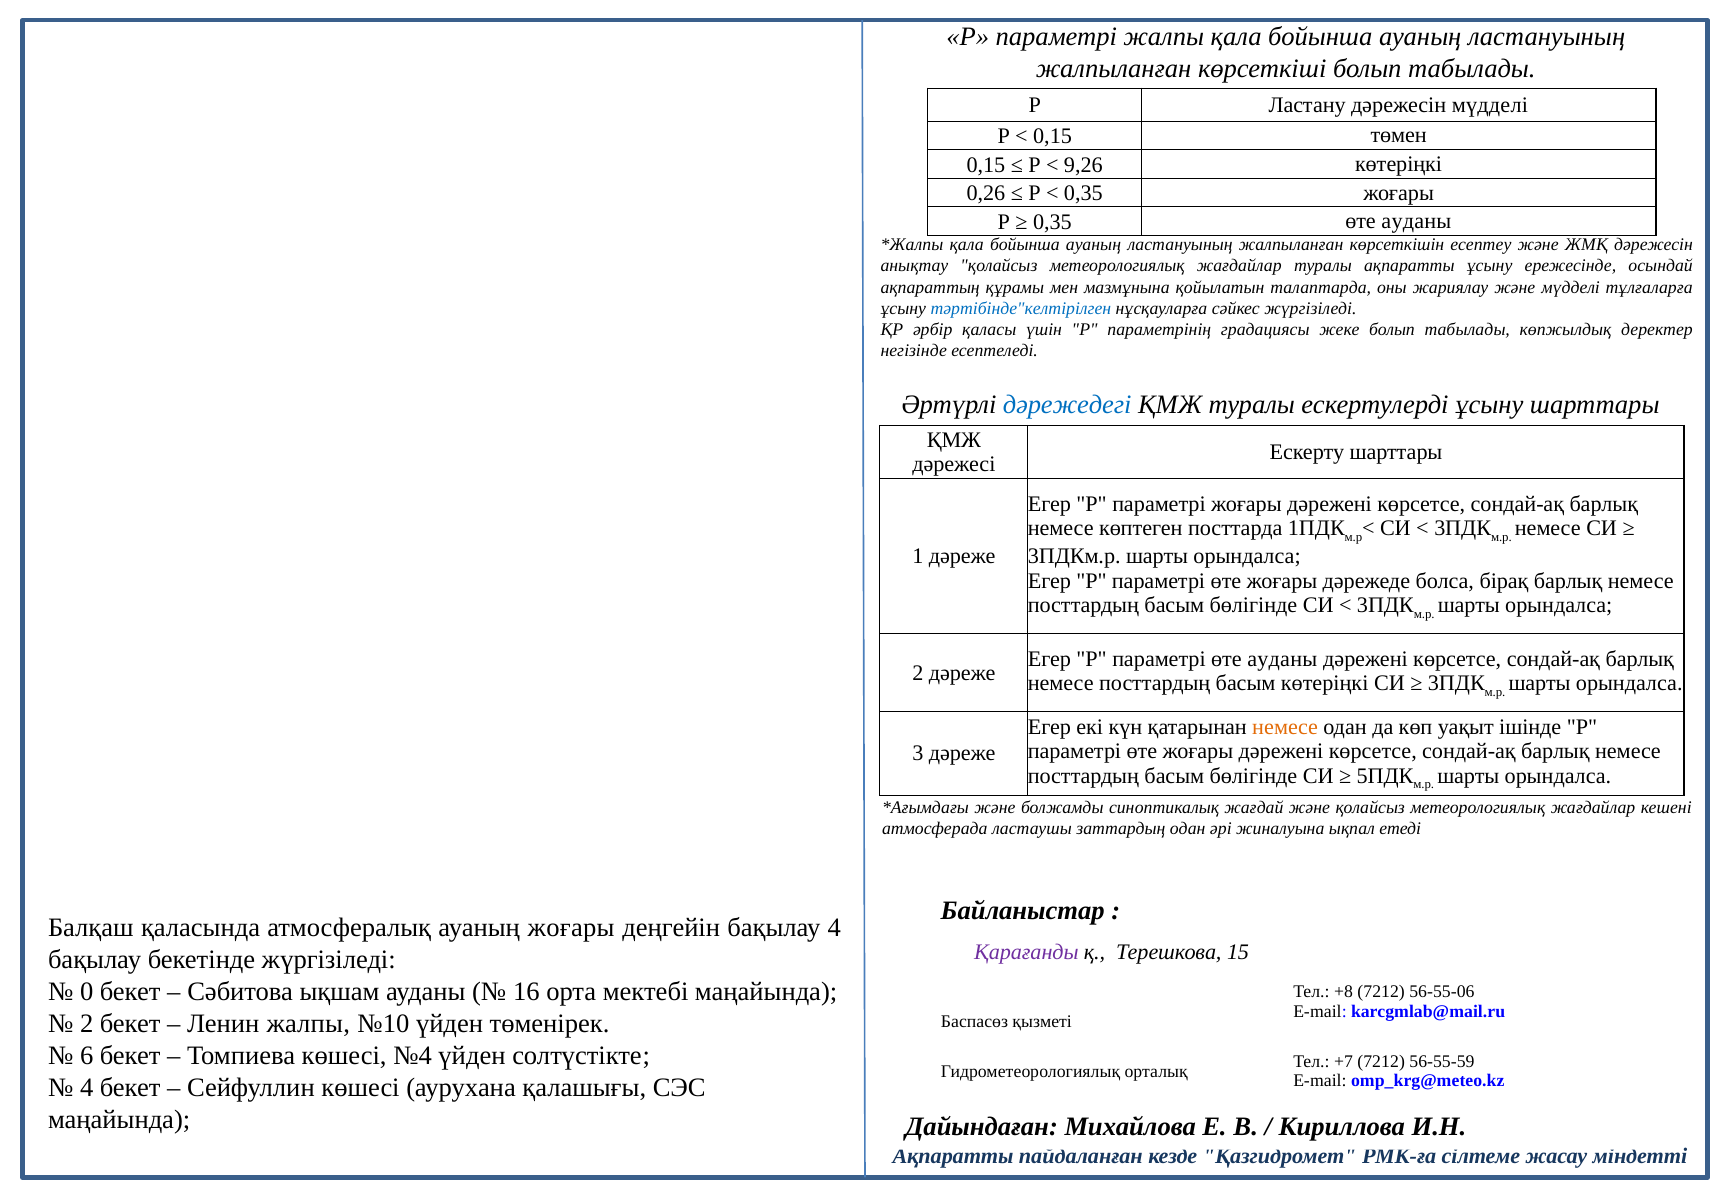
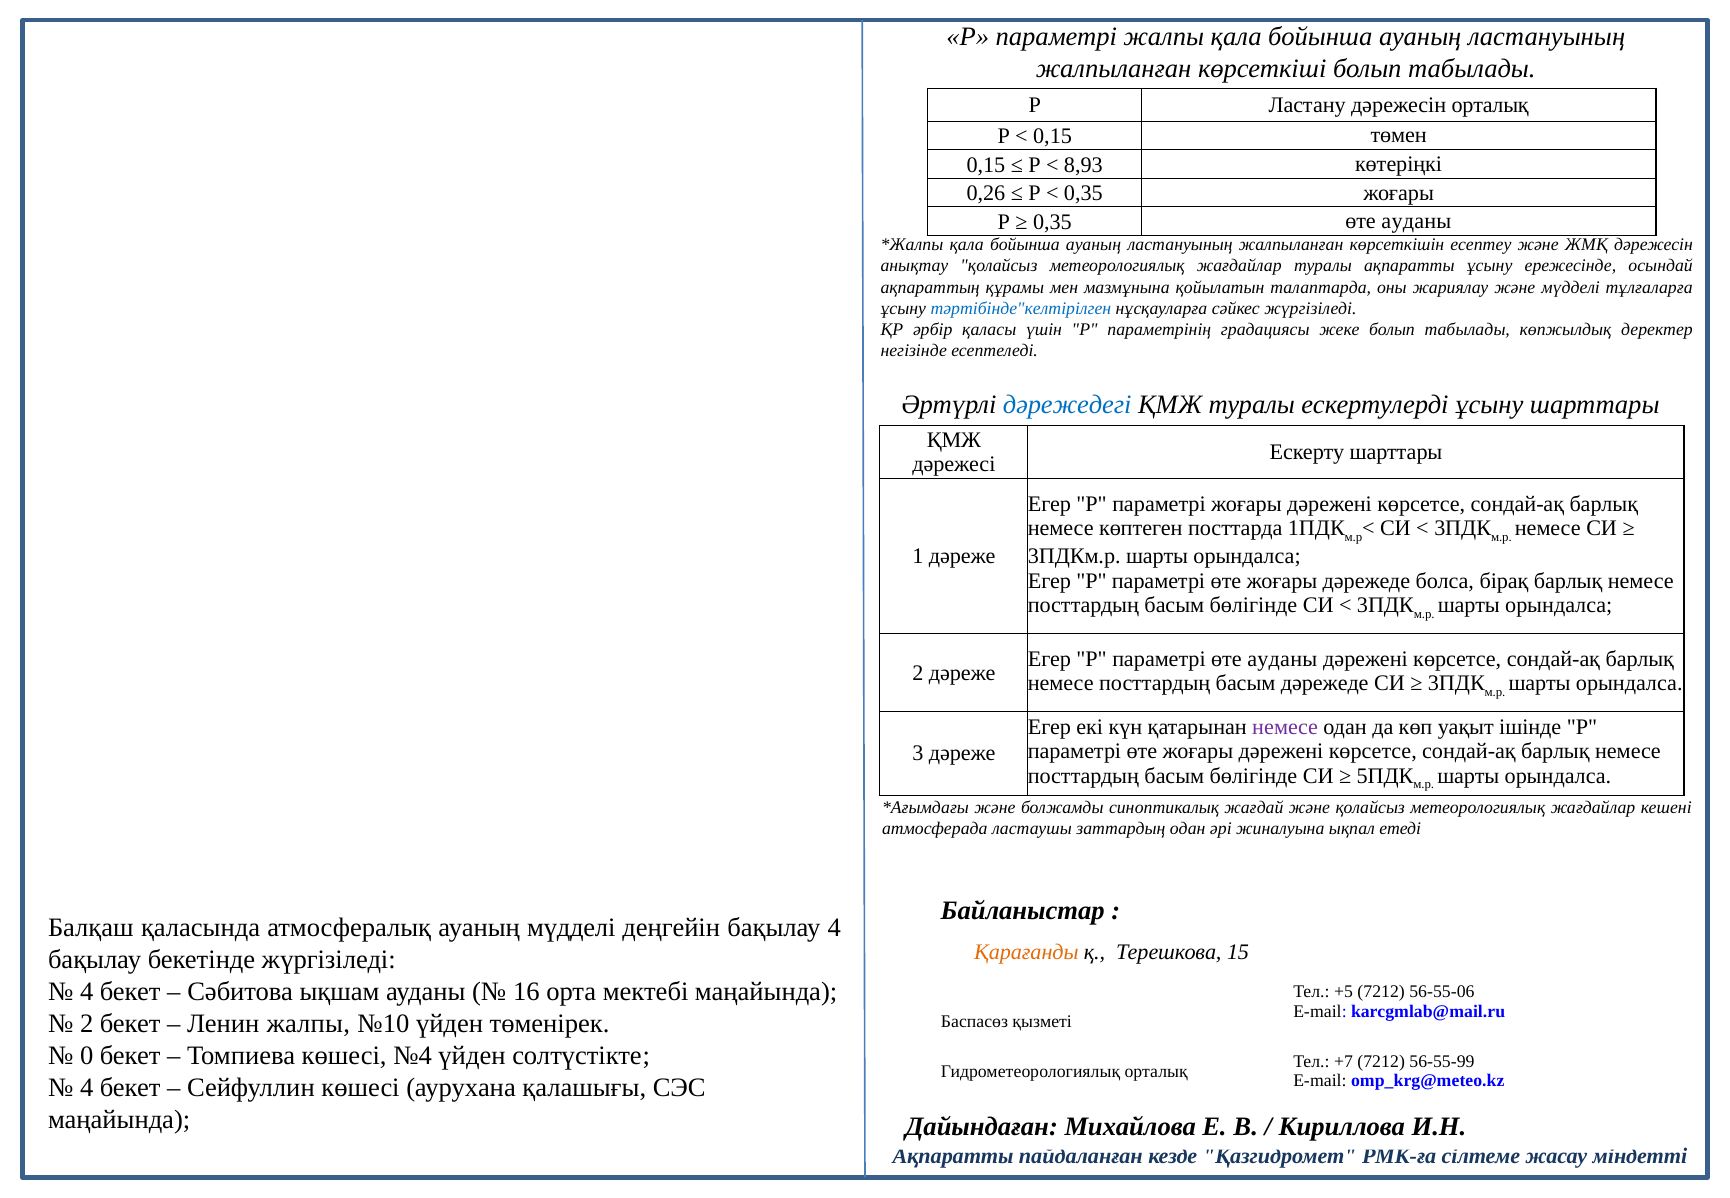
дәрежесін мүдделі: мүдделі -> орталық
9,26: 9,26 -> 8,93
басым көтеріңкі: көтеріңкі -> дәрежеде
немесе at (1285, 727) colour: orange -> purple
ауаның жоғары: жоғары -> мүдделі
Қарағанды colour: purple -> orange
0 at (87, 991): 0 -> 4
+8: +8 -> +5
6: 6 -> 0
56-55-59: 56-55-59 -> 56-55-99
